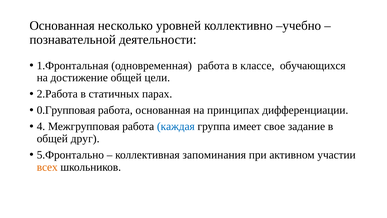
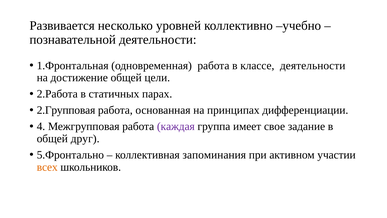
Основанная at (62, 26): Основанная -> Развивается
классе обучающихся: обучающихся -> деятельности
0.Групповая: 0.Групповая -> 2.Групповая
каждая colour: blue -> purple
